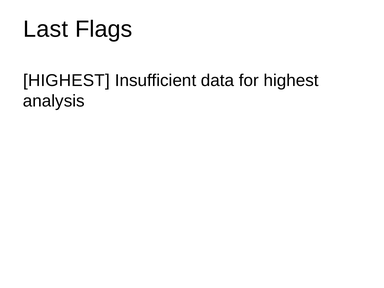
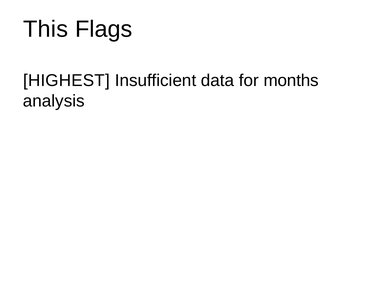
Last: Last -> This
for highest: highest -> months
